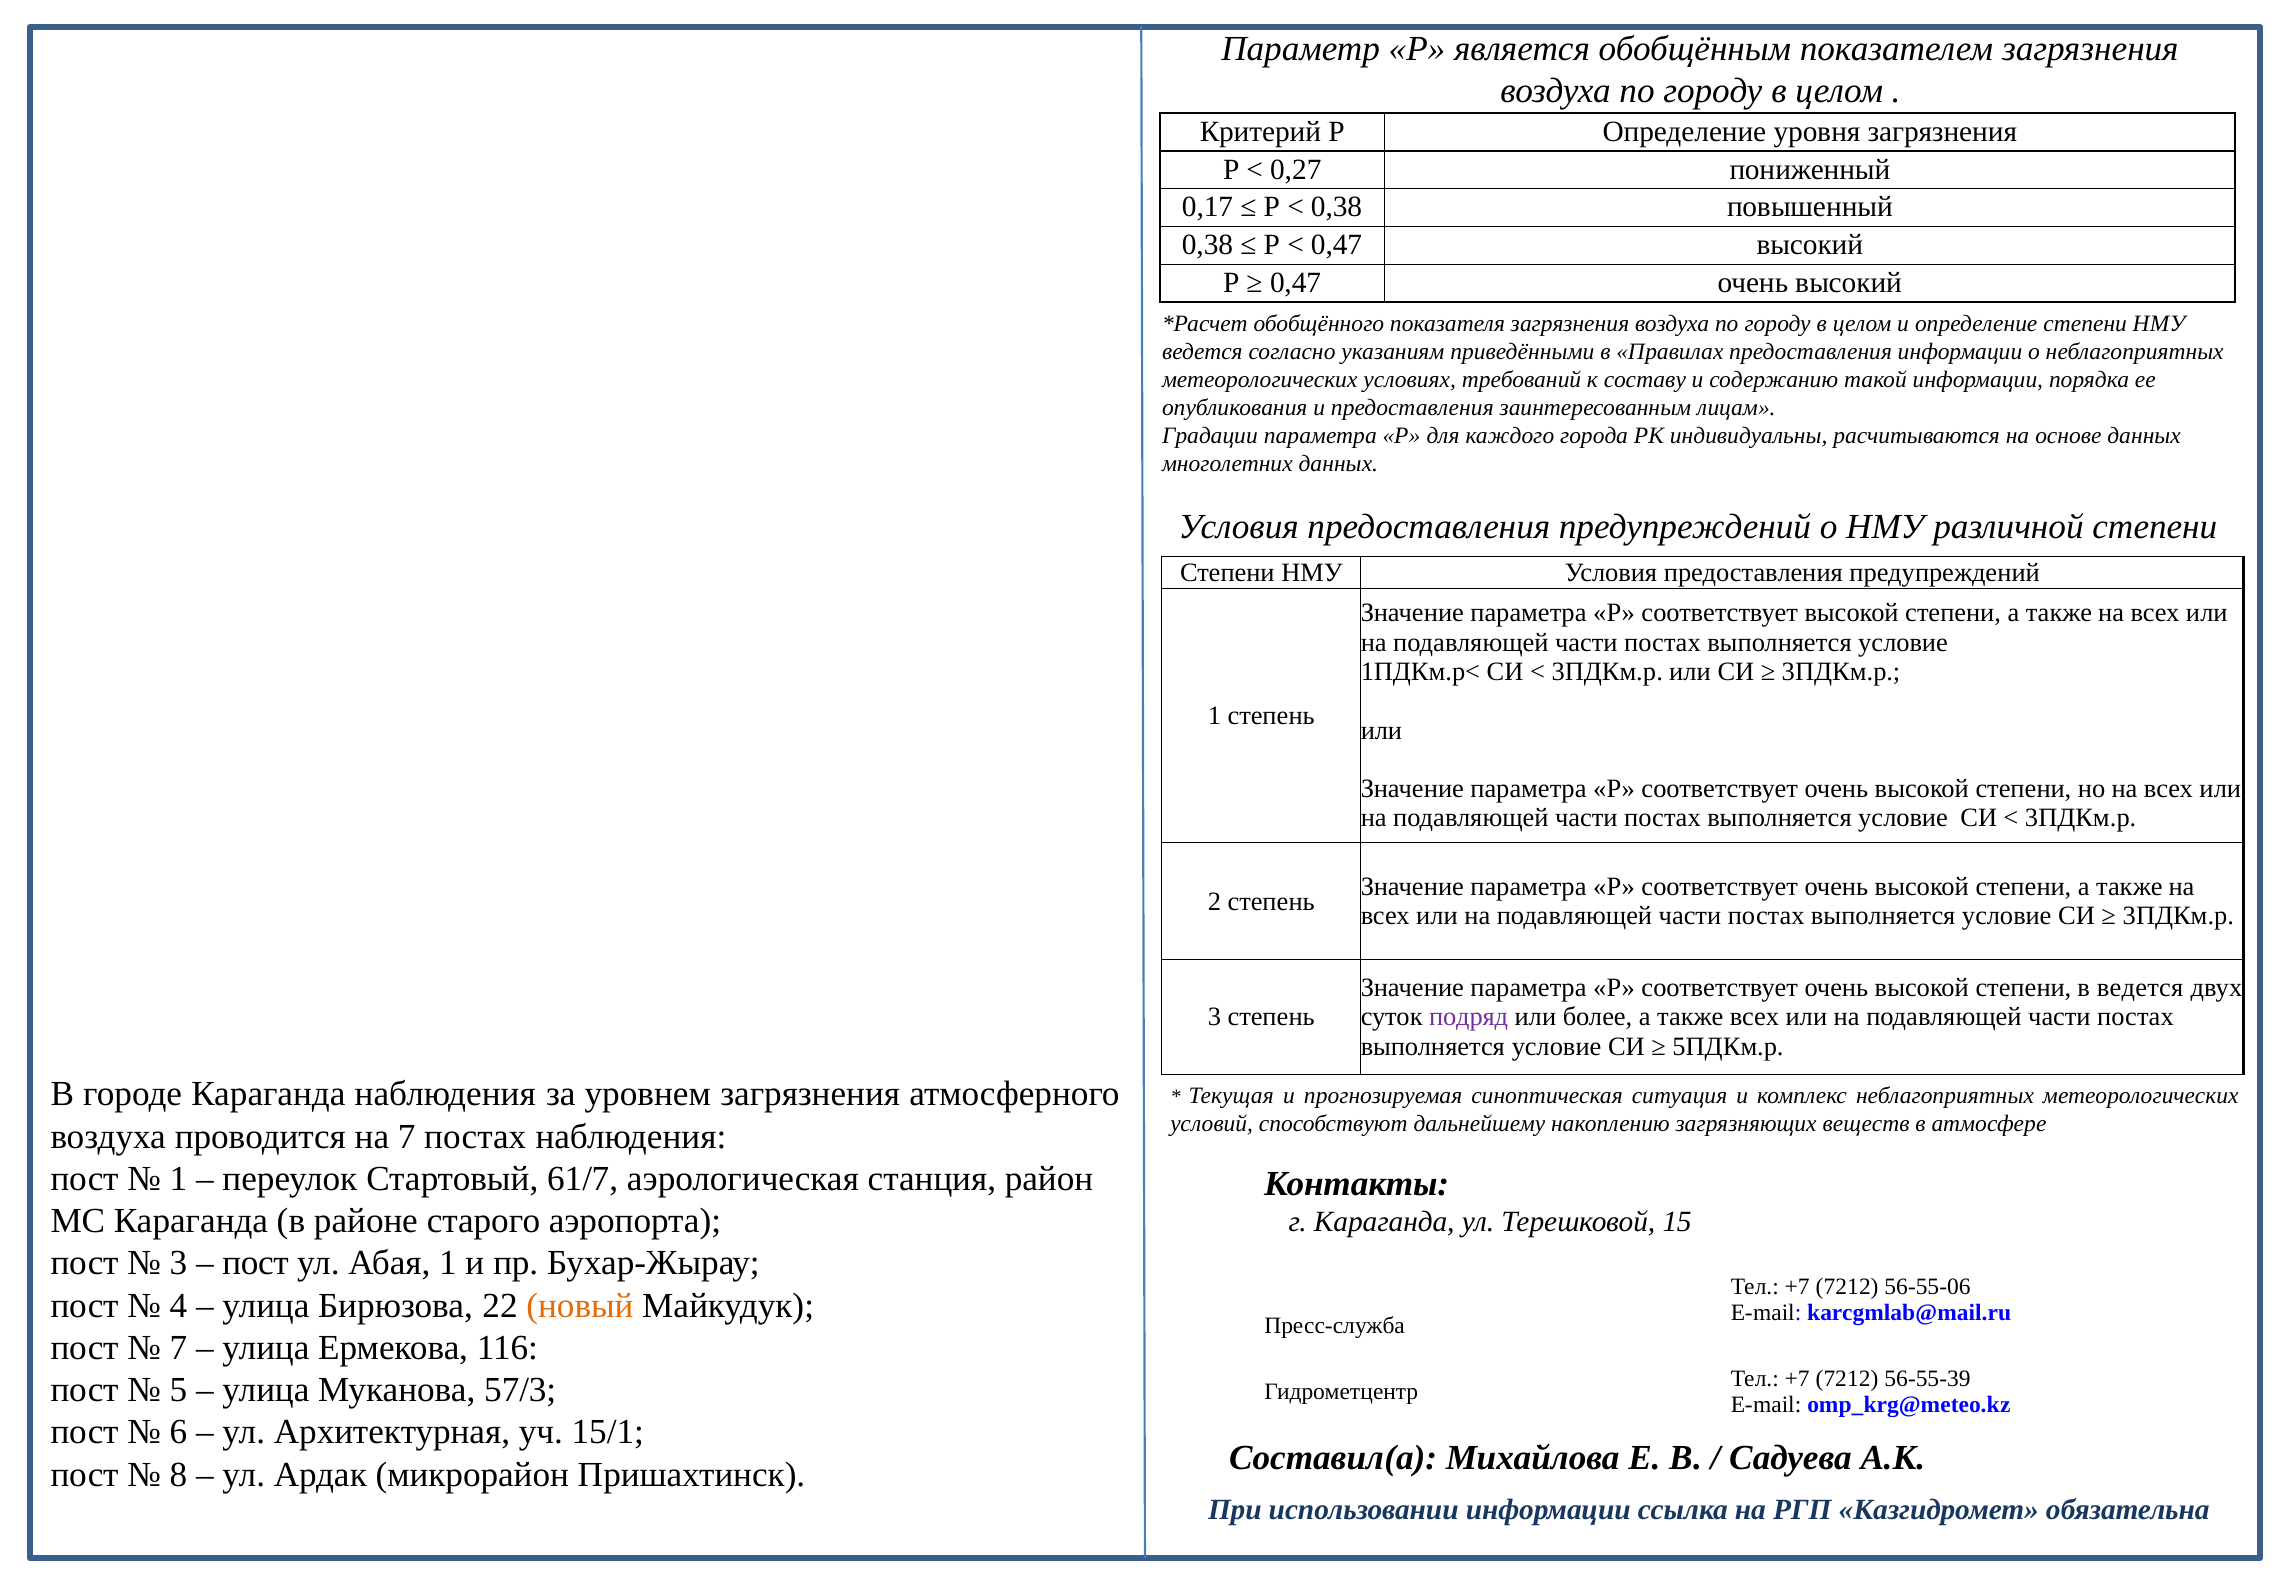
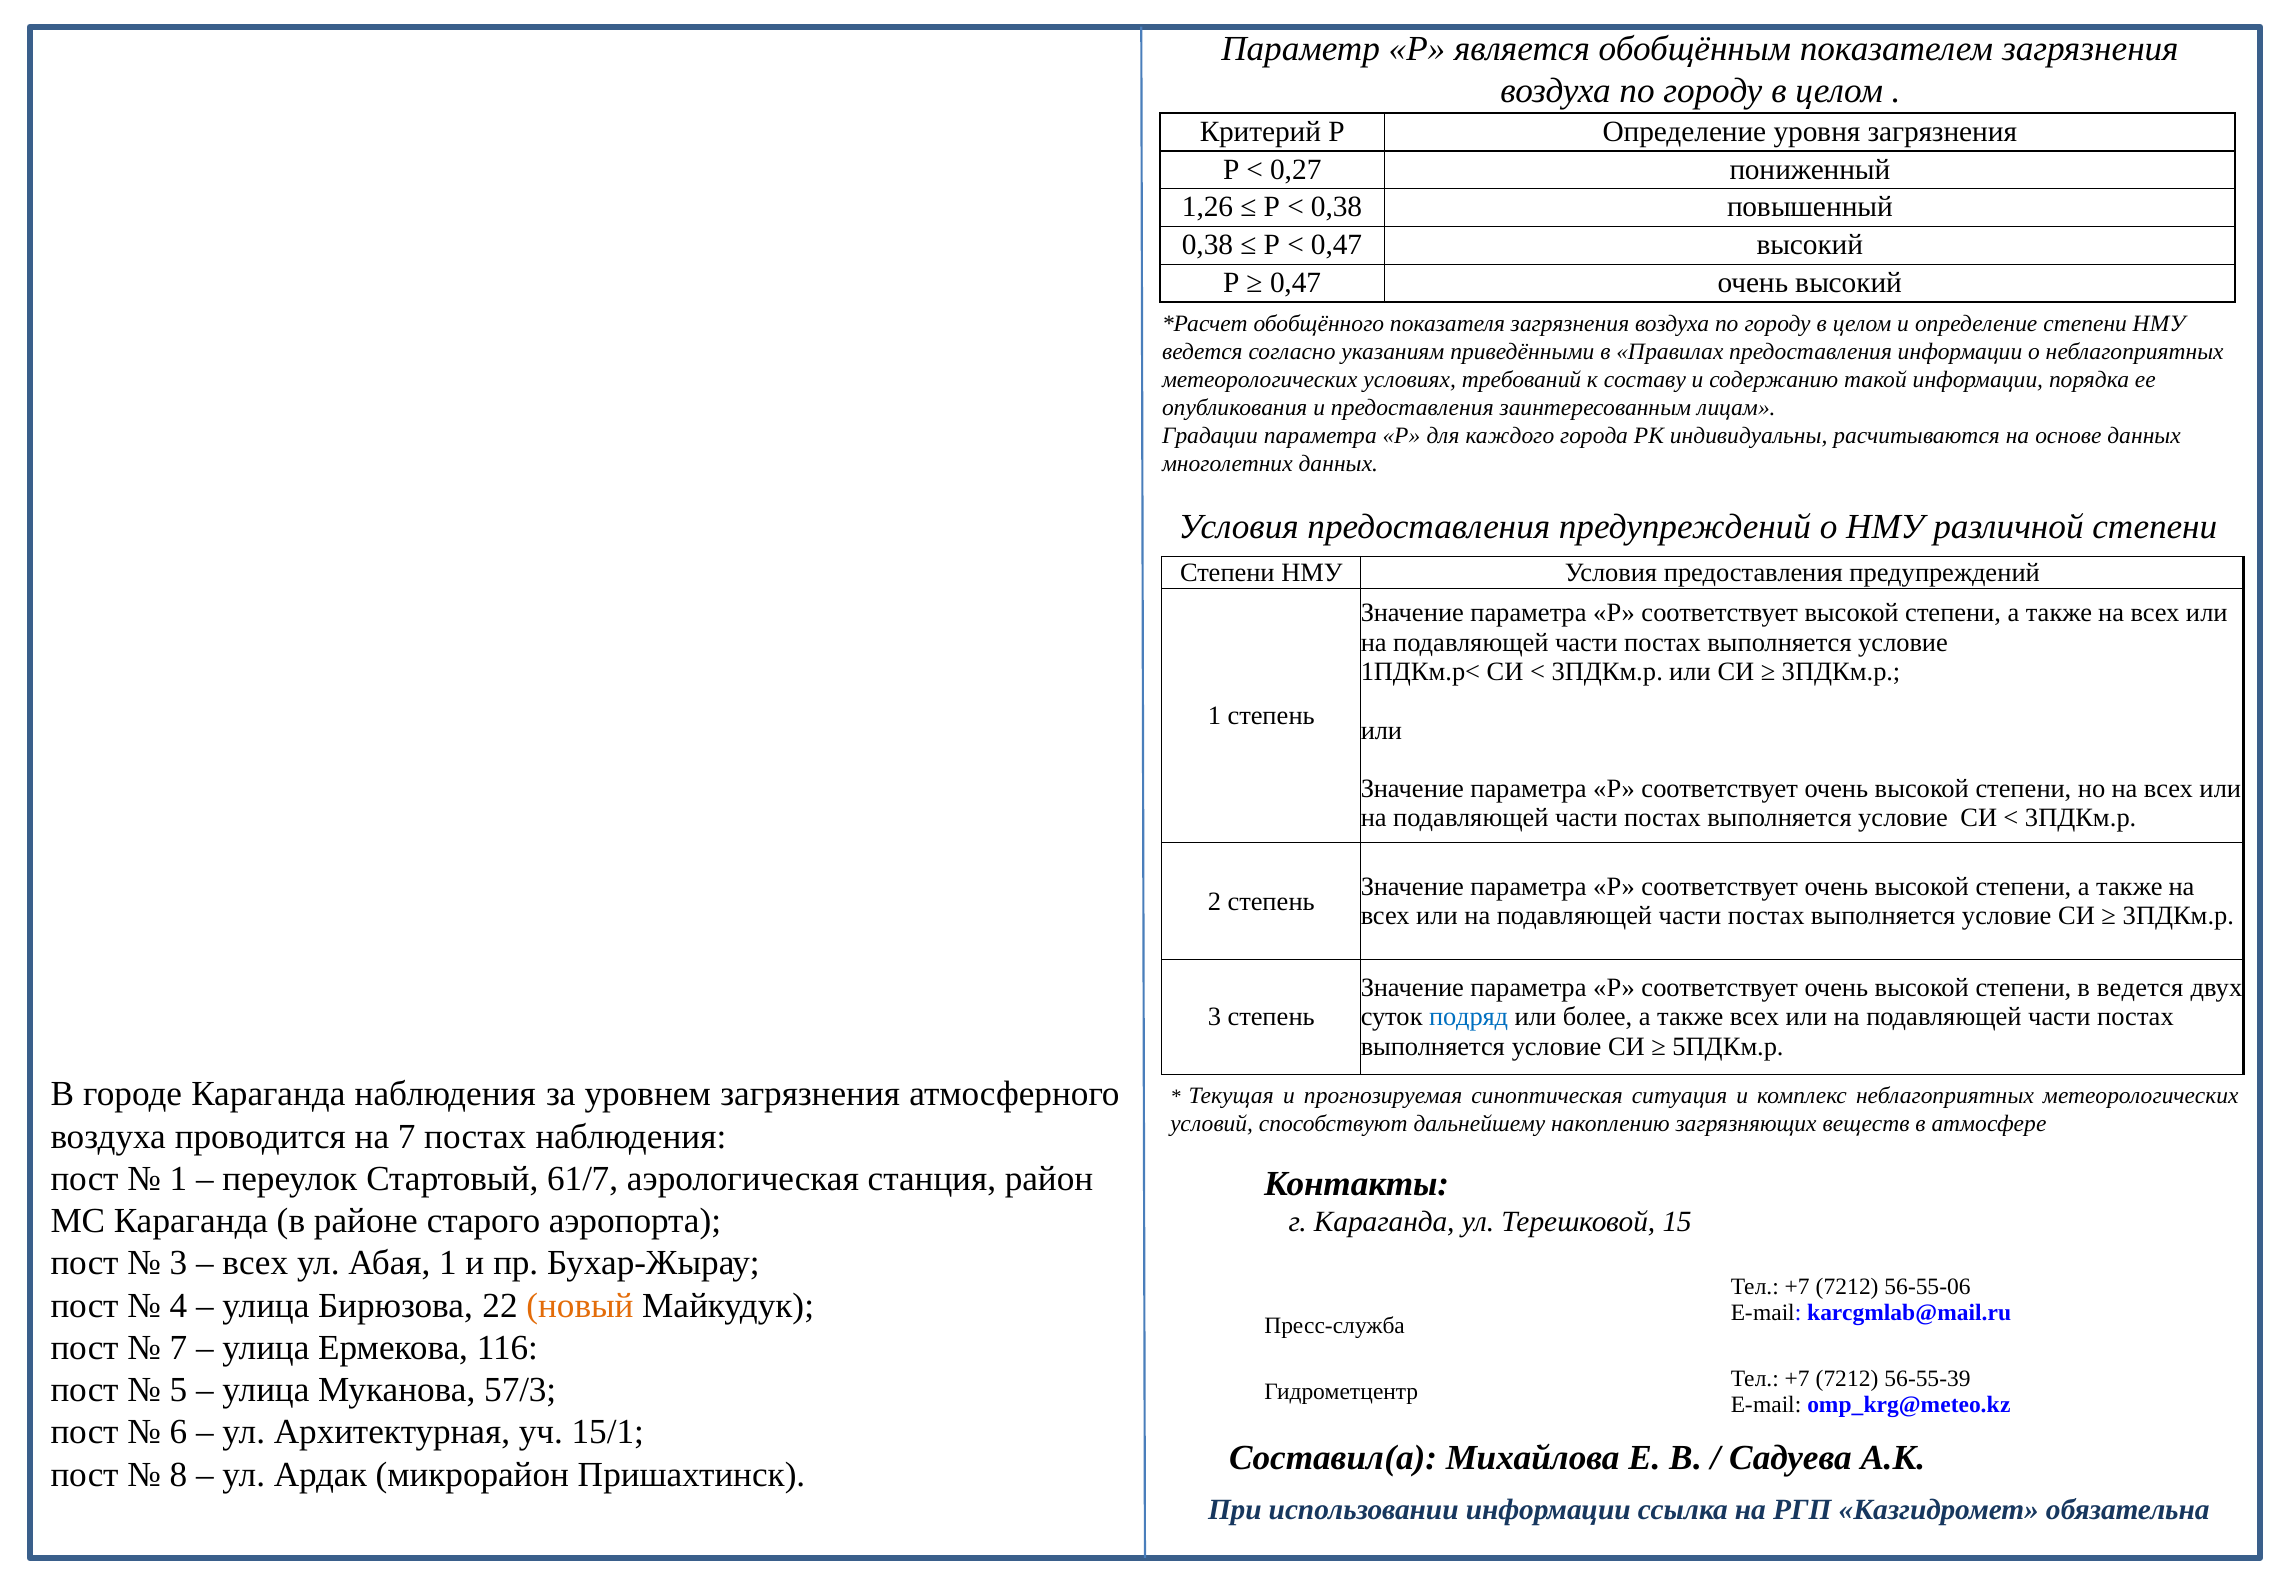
0,17: 0,17 -> 1,26
подряд colour: purple -> blue
пост at (256, 1263): пост -> всех
